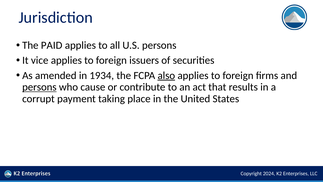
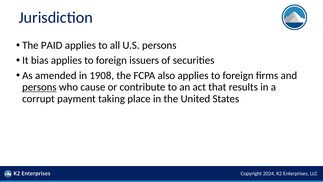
vice: vice -> bias
1934: 1934 -> 1908
also underline: present -> none
